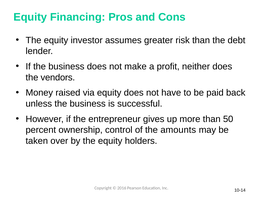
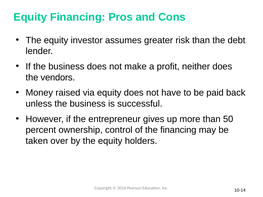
the amounts: amounts -> financing
